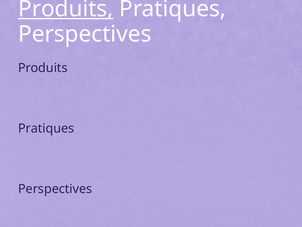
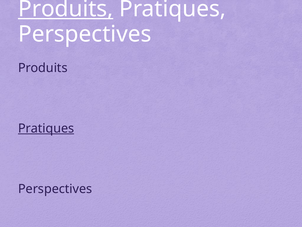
Pratiques at (46, 128) underline: none -> present
